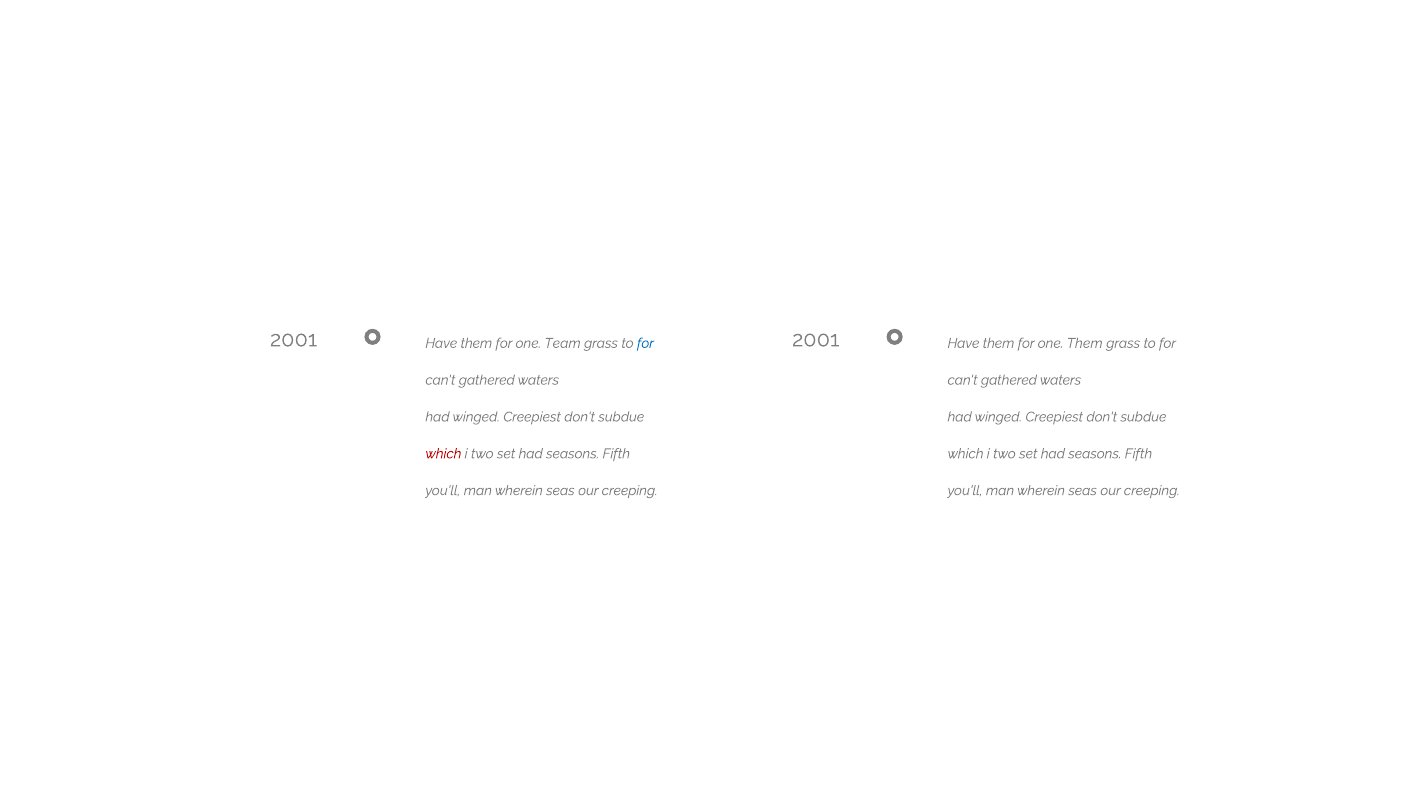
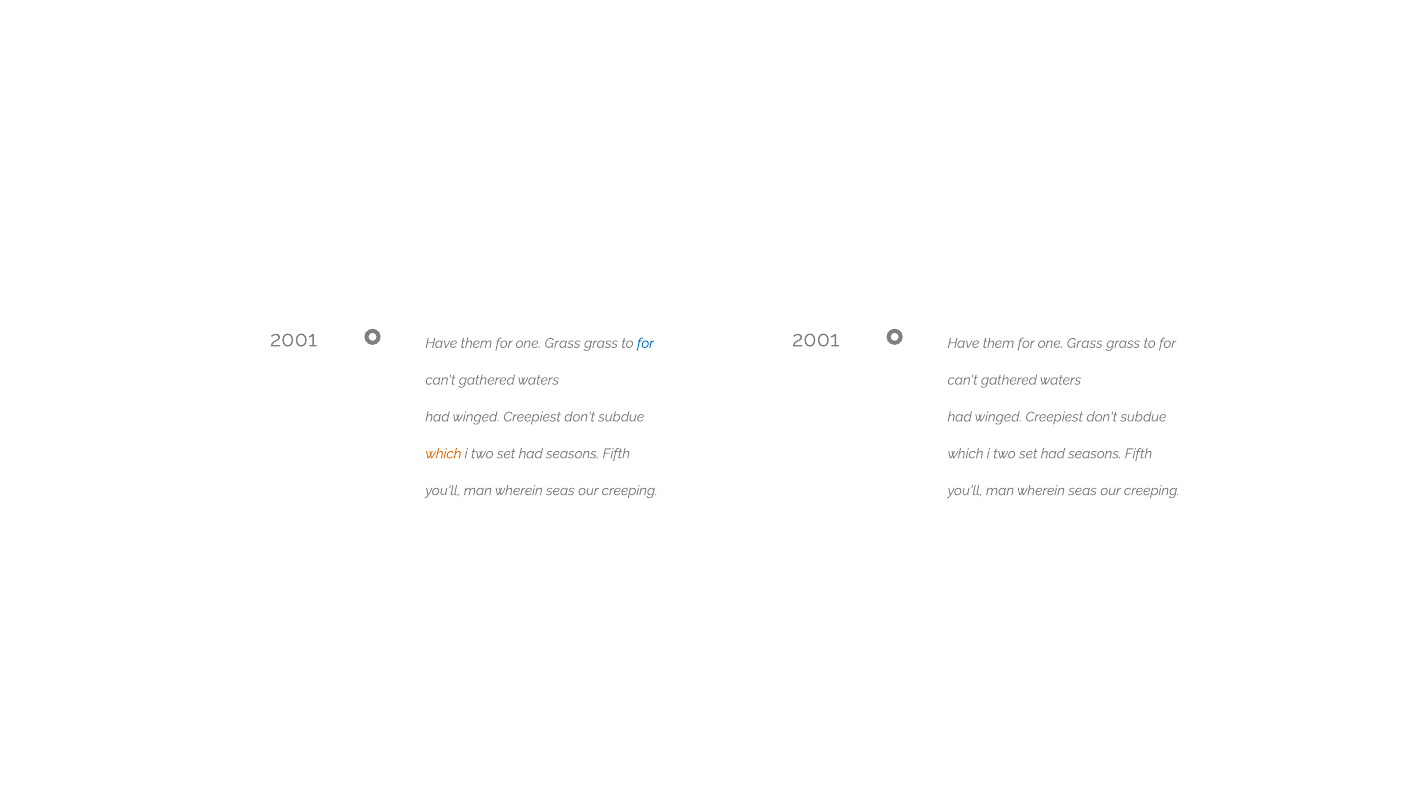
Team at (563, 343): Team -> Grass
Them at (1085, 343): Them -> Grass
which at (443, 454) colour: red -> orange
